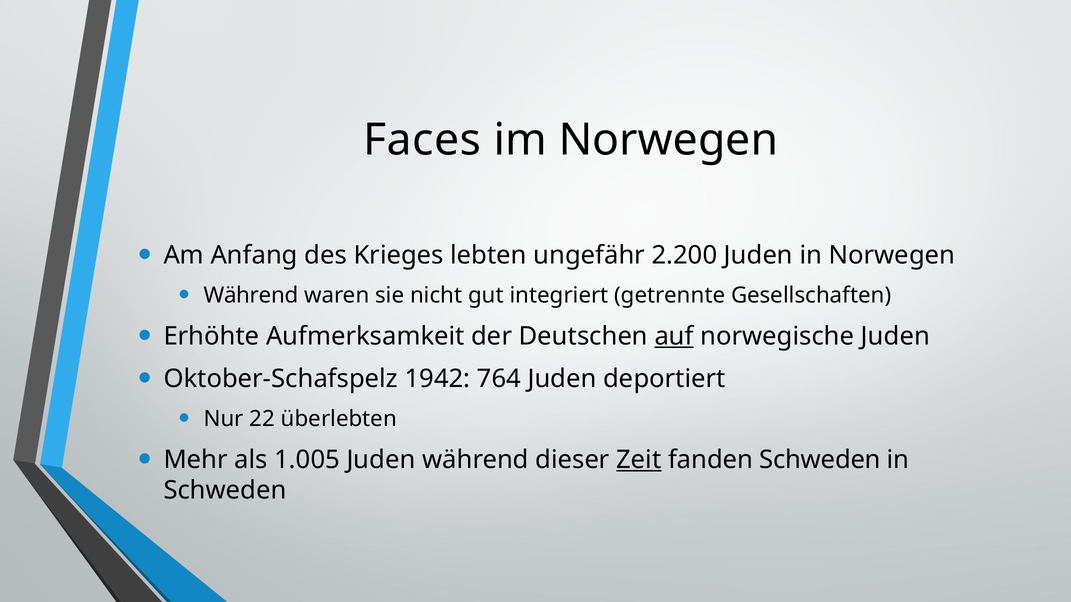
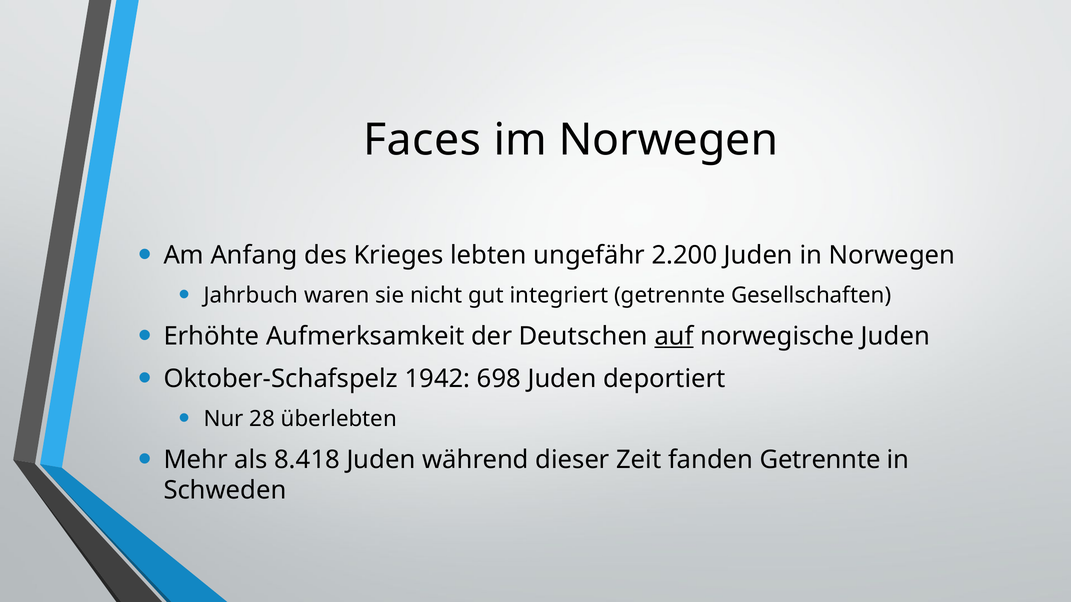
Während at (251, 295): Während -> Jahrbuch
764: 764 -> 698
22: 22 -> 28
1.005: 1.005 -> 8.418
Zeit underline: present -> none
fanden Schweden: Schweden -> Getrennte
